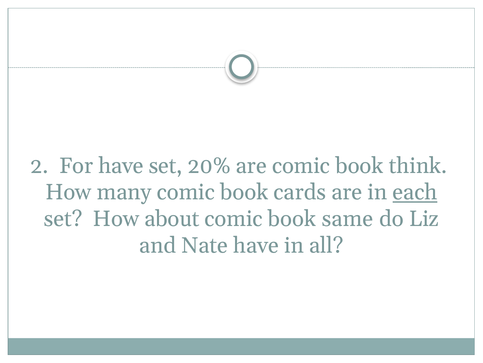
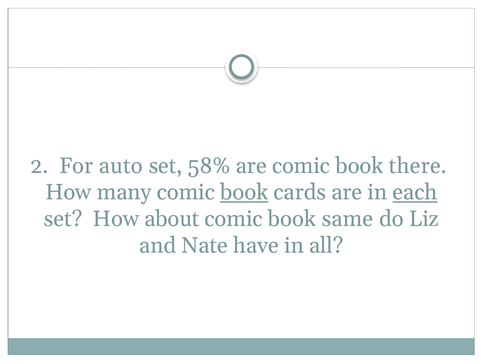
For have: have -> auto
20%: 20% -> 58%
think: think -> there
book at (244, 192) underline: none -> present
